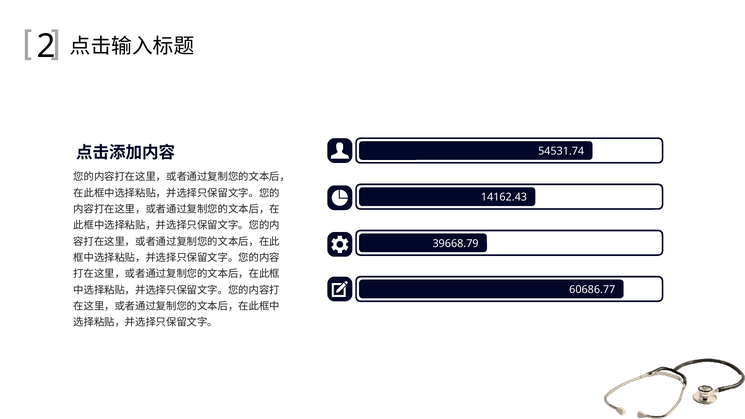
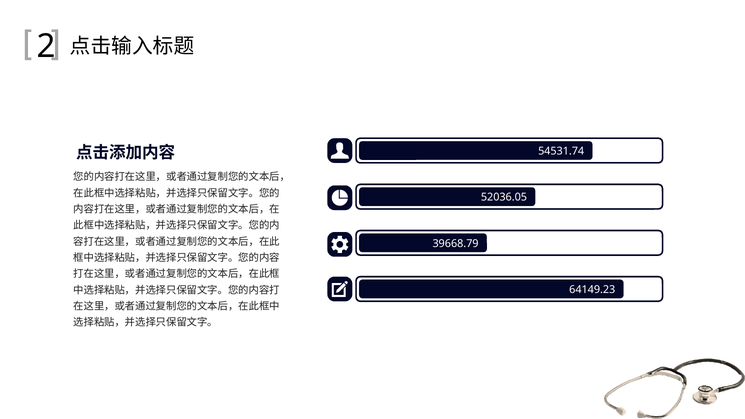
14162.43: 14162.43 -> 52036.05
60686.77: 60686.77 -> 64149.23
